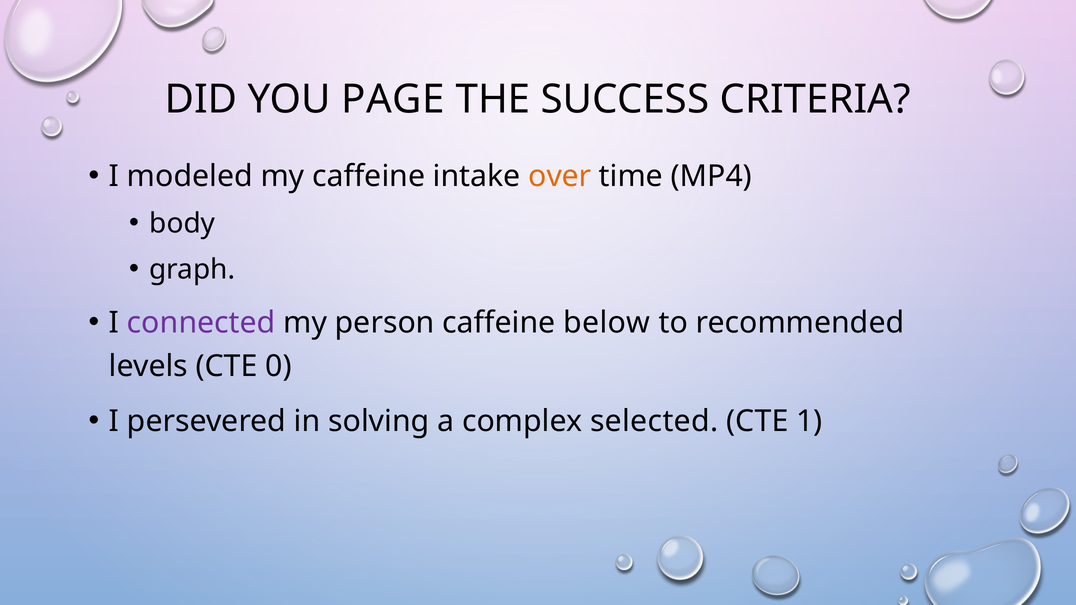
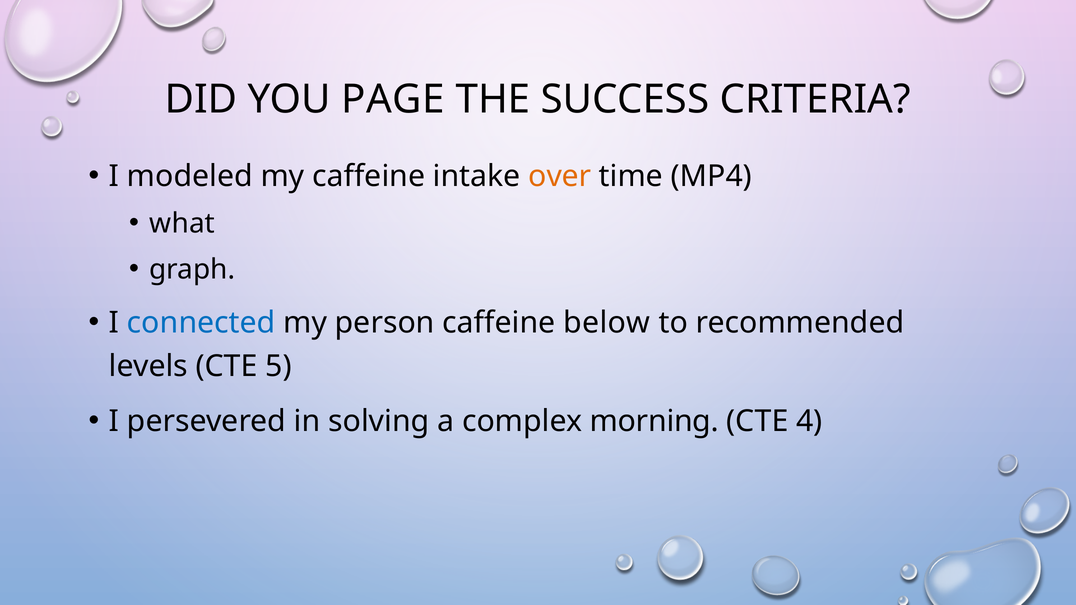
body: body -> what
connected colour: purple -> blue
0: 0 -> 5
selected: selected -> morning
1: 1 -> 4
